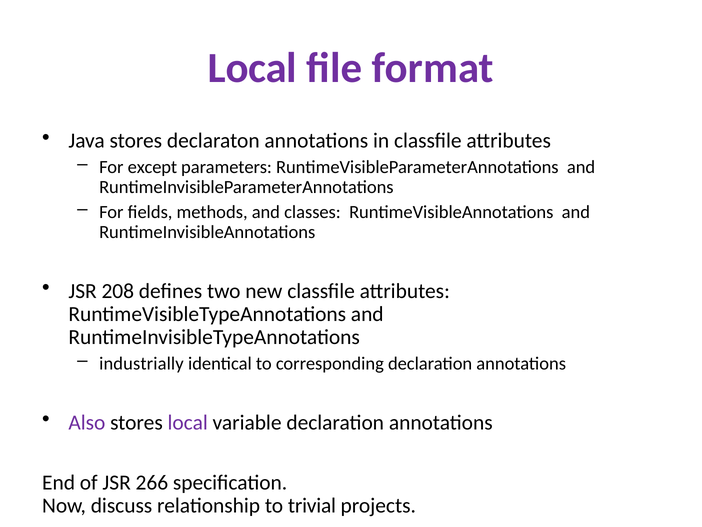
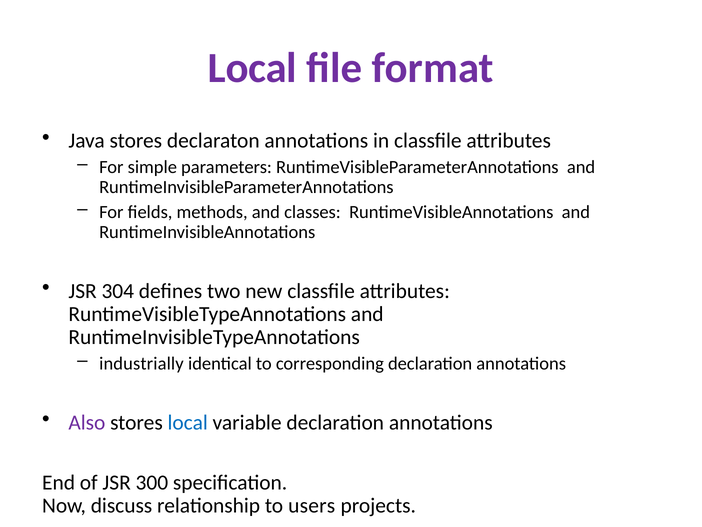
except: except -> simple
208: 208 -> 304
local at (188, 422) colour: purple -> blue
266: 266 -> 300
trivial: trivial -> users
